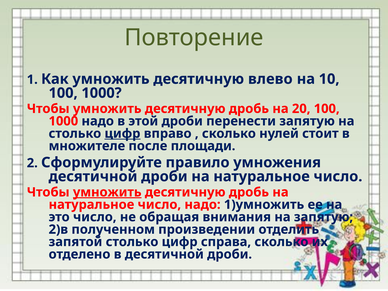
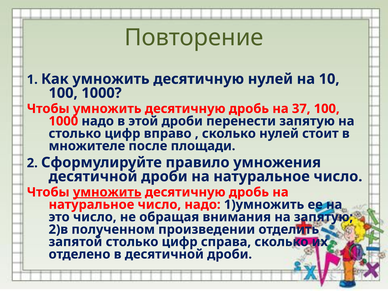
десятичную влево: влево -> нулей
20: 20 -> 37
цифр at (122, 134) underline: present -> none
